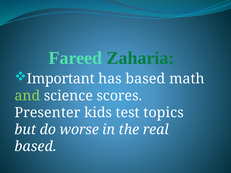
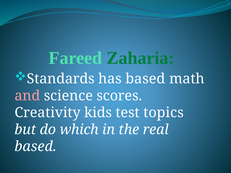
Important: Important -> Standards
and colour: light green -> pink
Presenter: Presenter -> Creativity
worse: worse -> which
